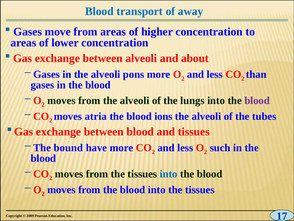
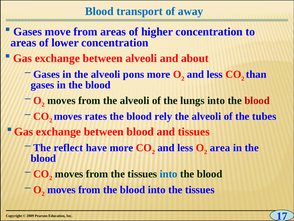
blood at (257, 100) colour: purple -> red
atria: atria -> rates
ions: ions -> rely
bound: bound -> reflect
such: such -> area
